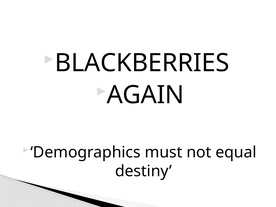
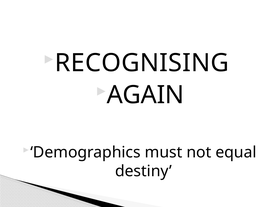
BLACKBERRIES: BLACKBERRIES -> RECOGNISING
